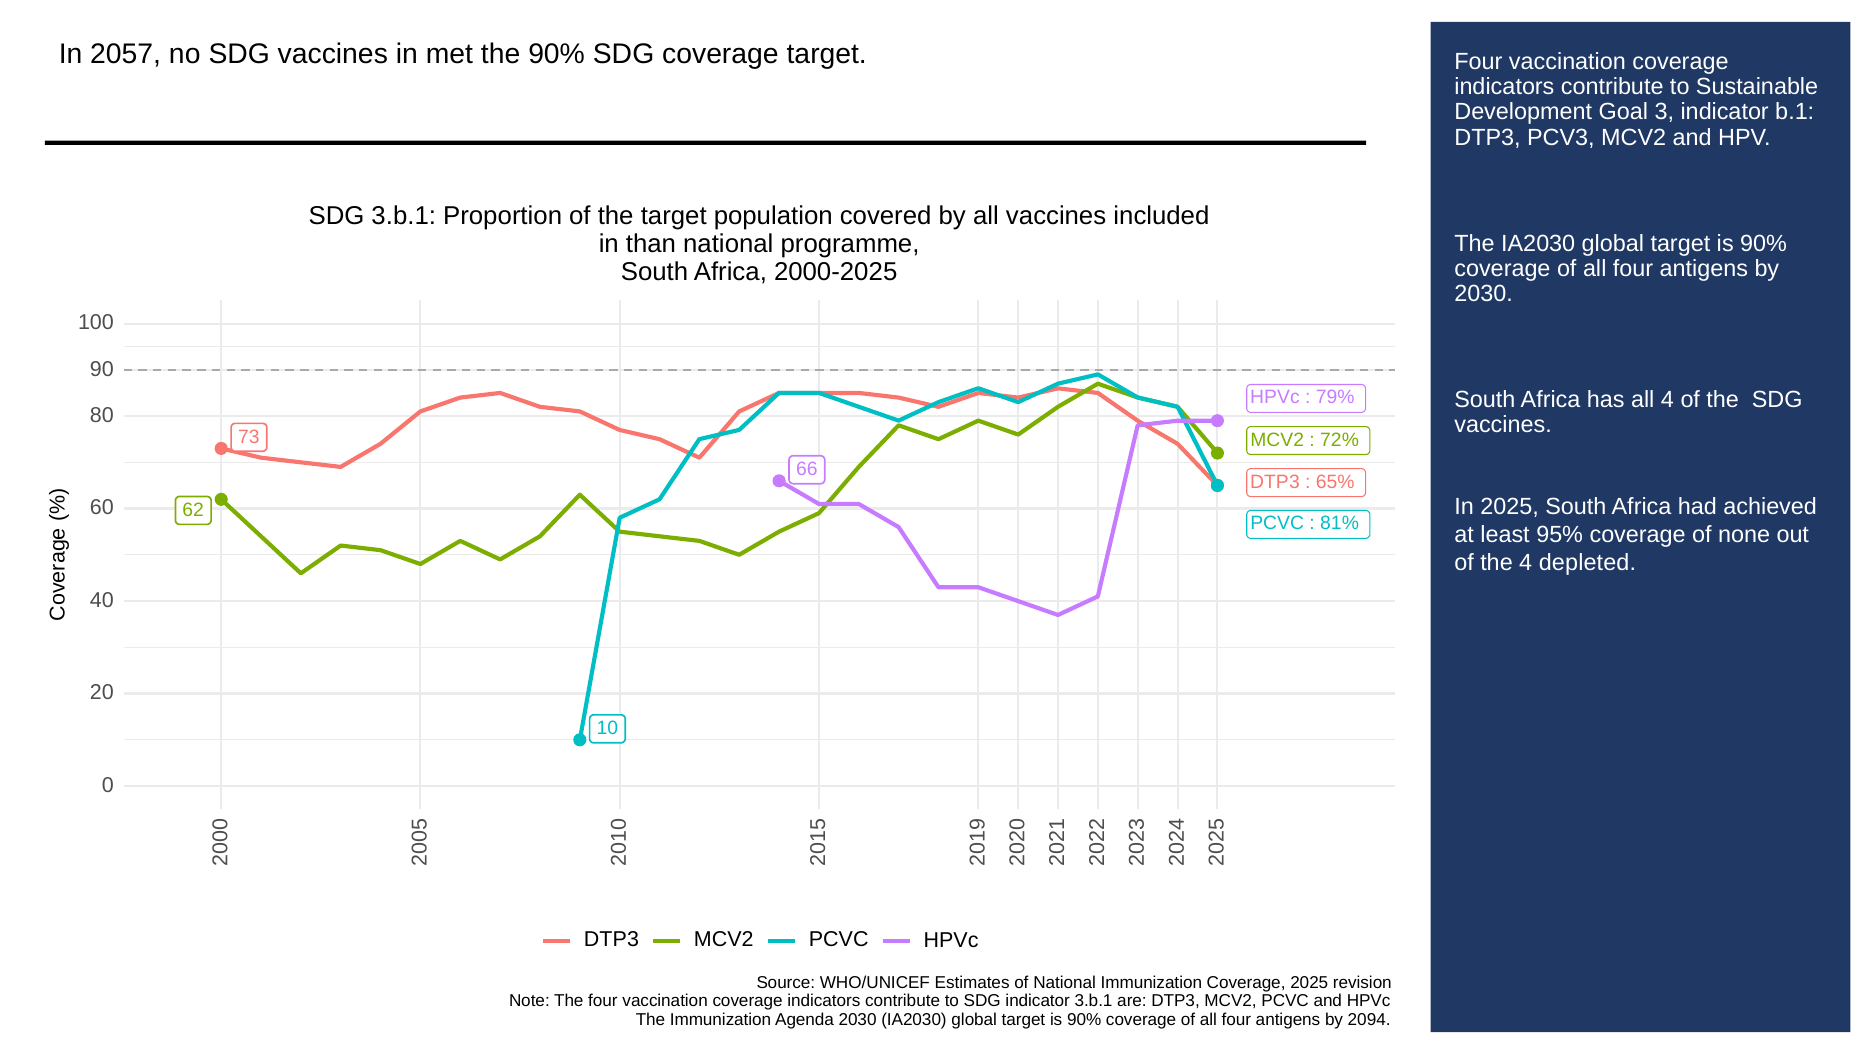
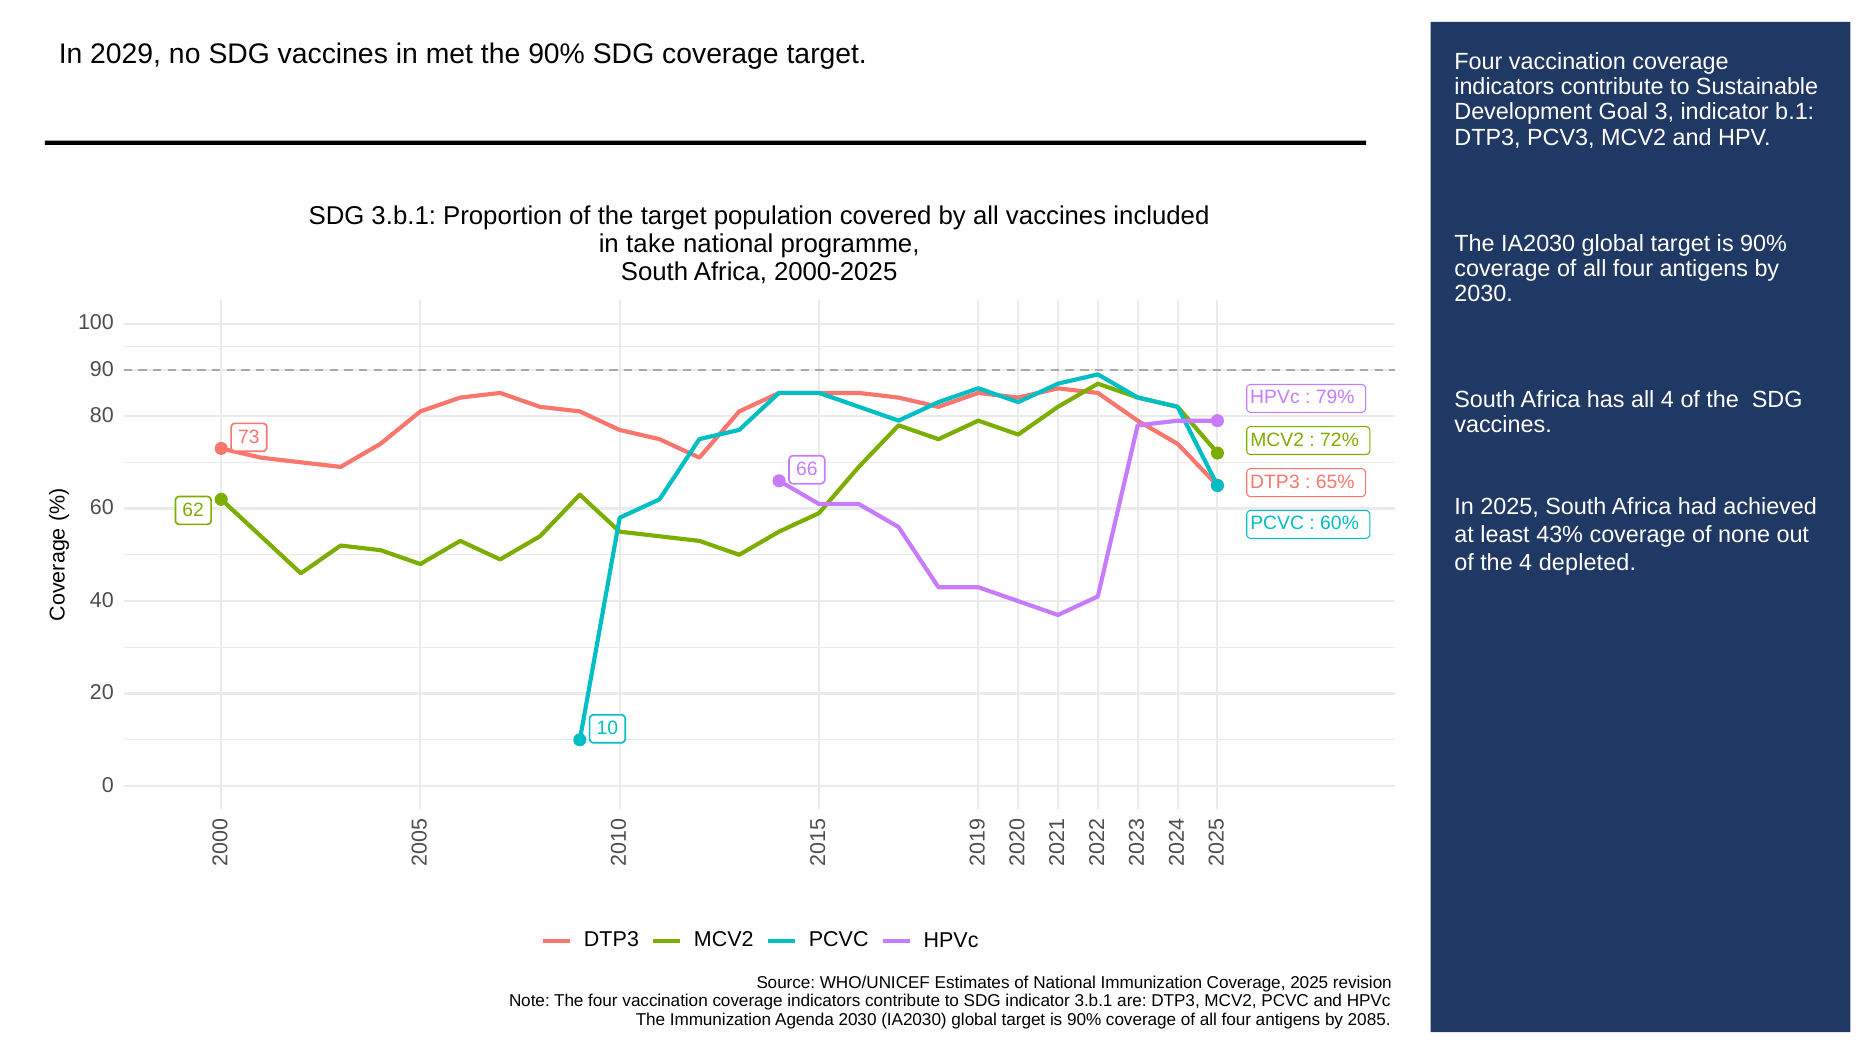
2057: 2057 -> 2029
than: than -> take
81%: 81% -> 60%
95%: 95% -> 43%
2094: 2094 -> 2085
